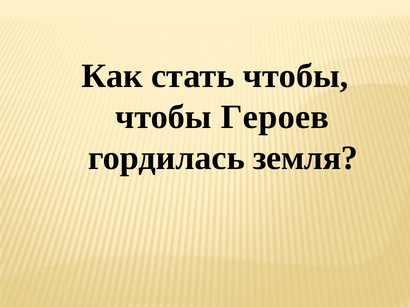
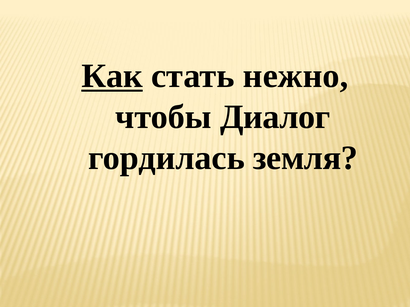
Как underline: none -> present
стать чтобы: чтобы -> нежно
Героев: Героев -> Диалог
